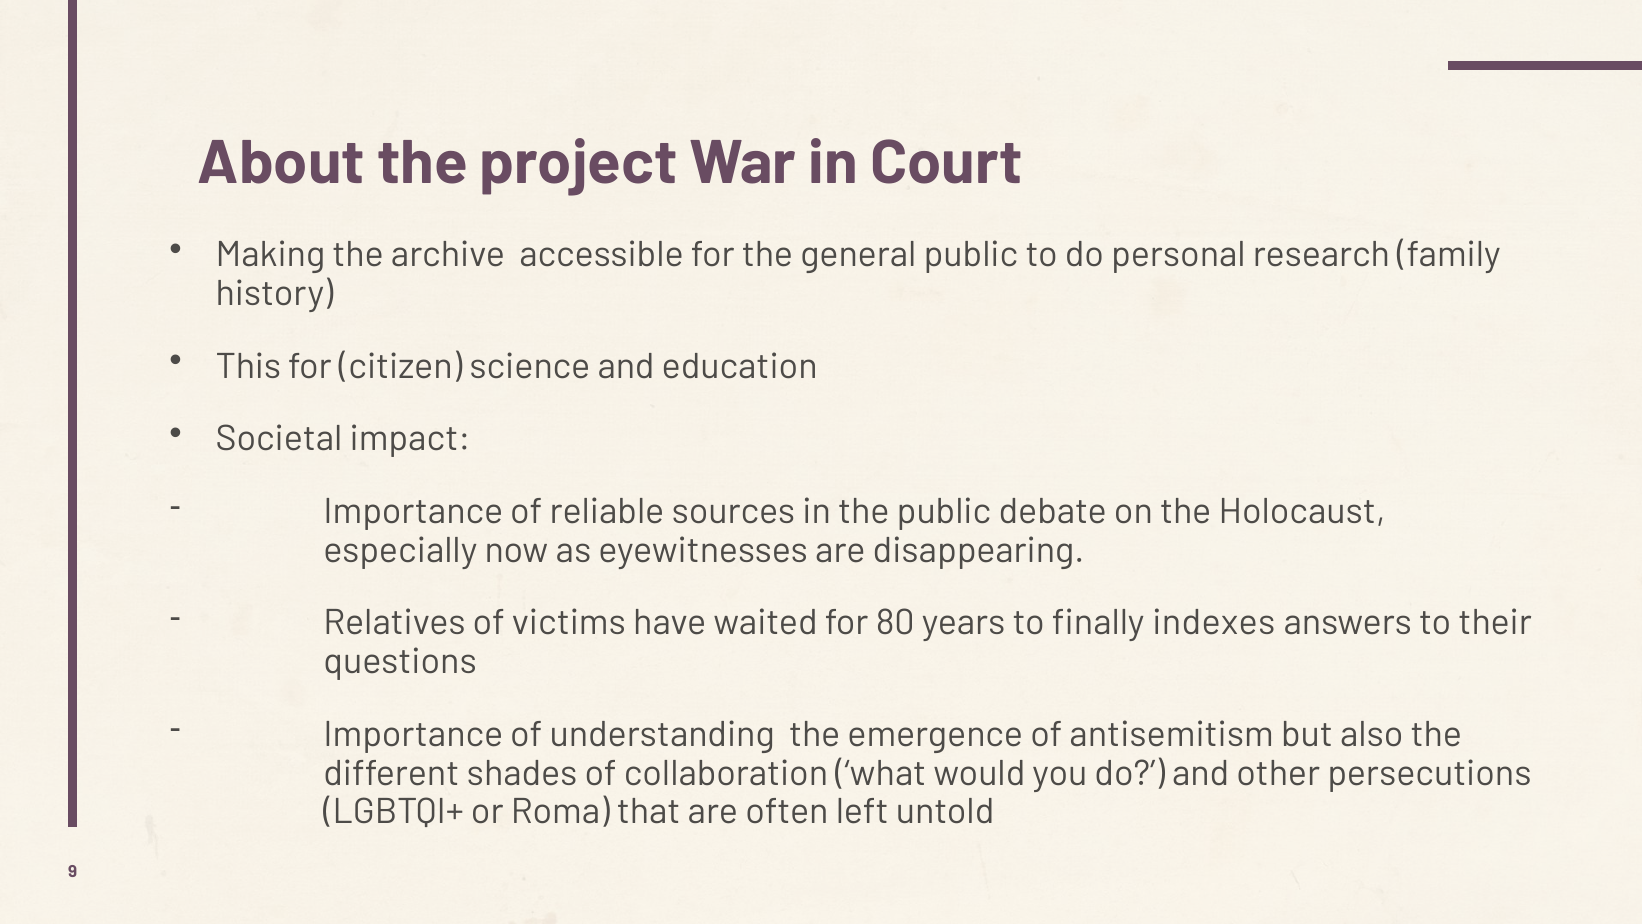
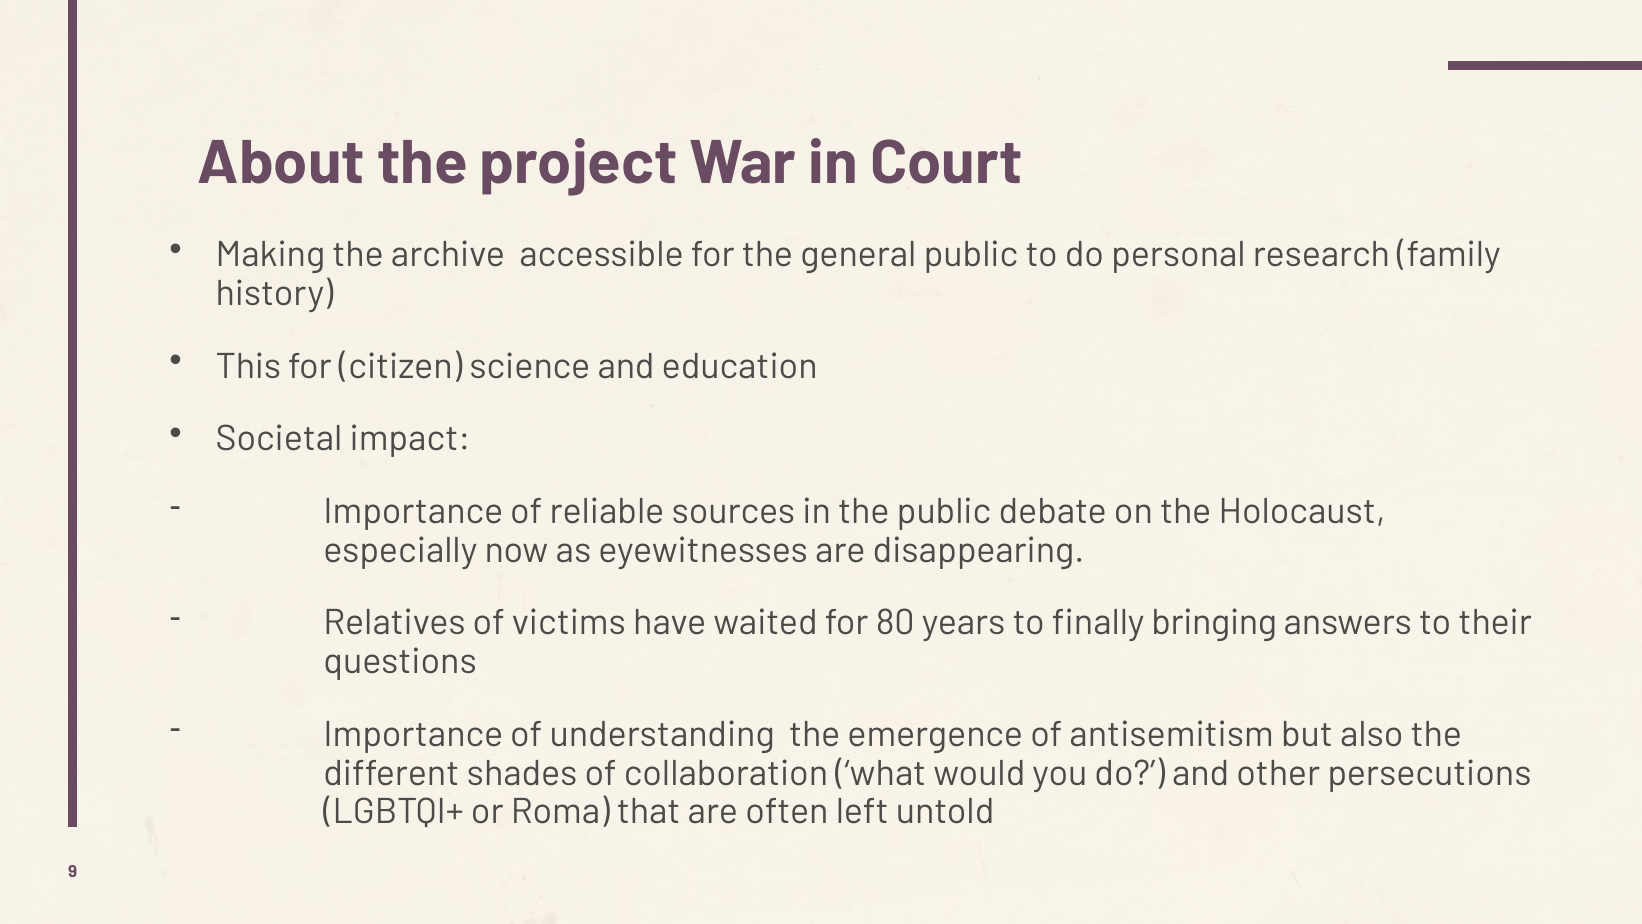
indexes: indexes -> bringing
